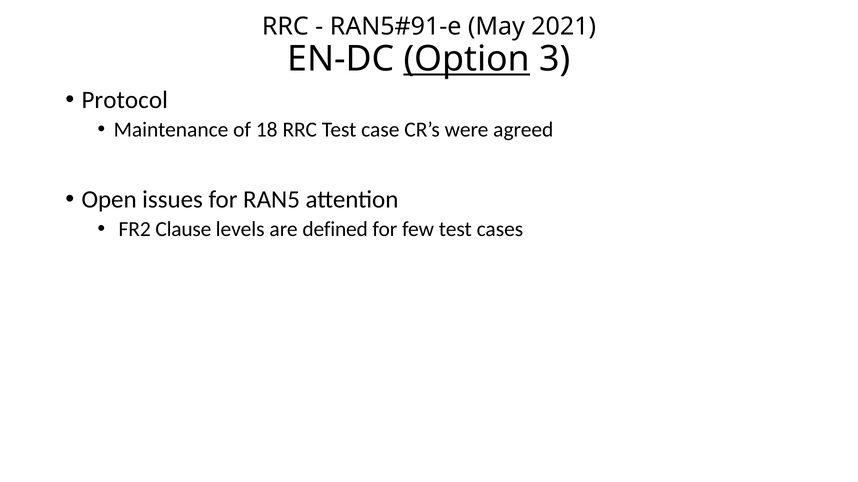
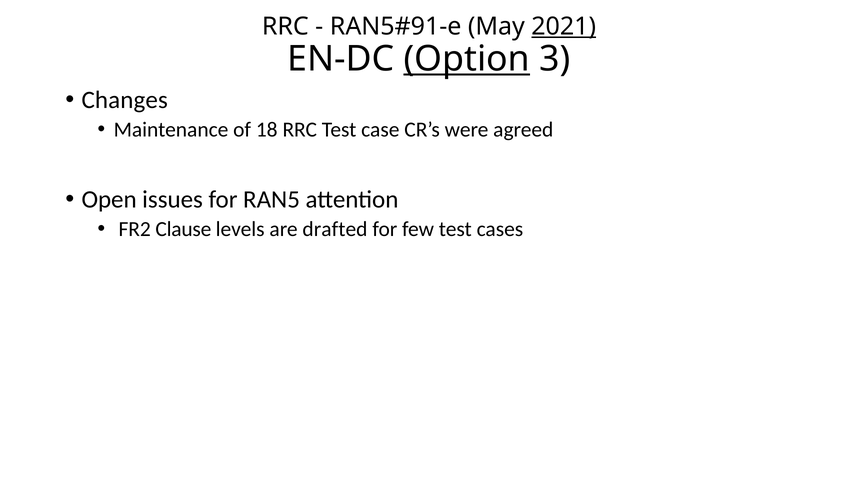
2021 underline: none -> present
Protocol: Protocol -> Changes
defined: defined -> drafted
